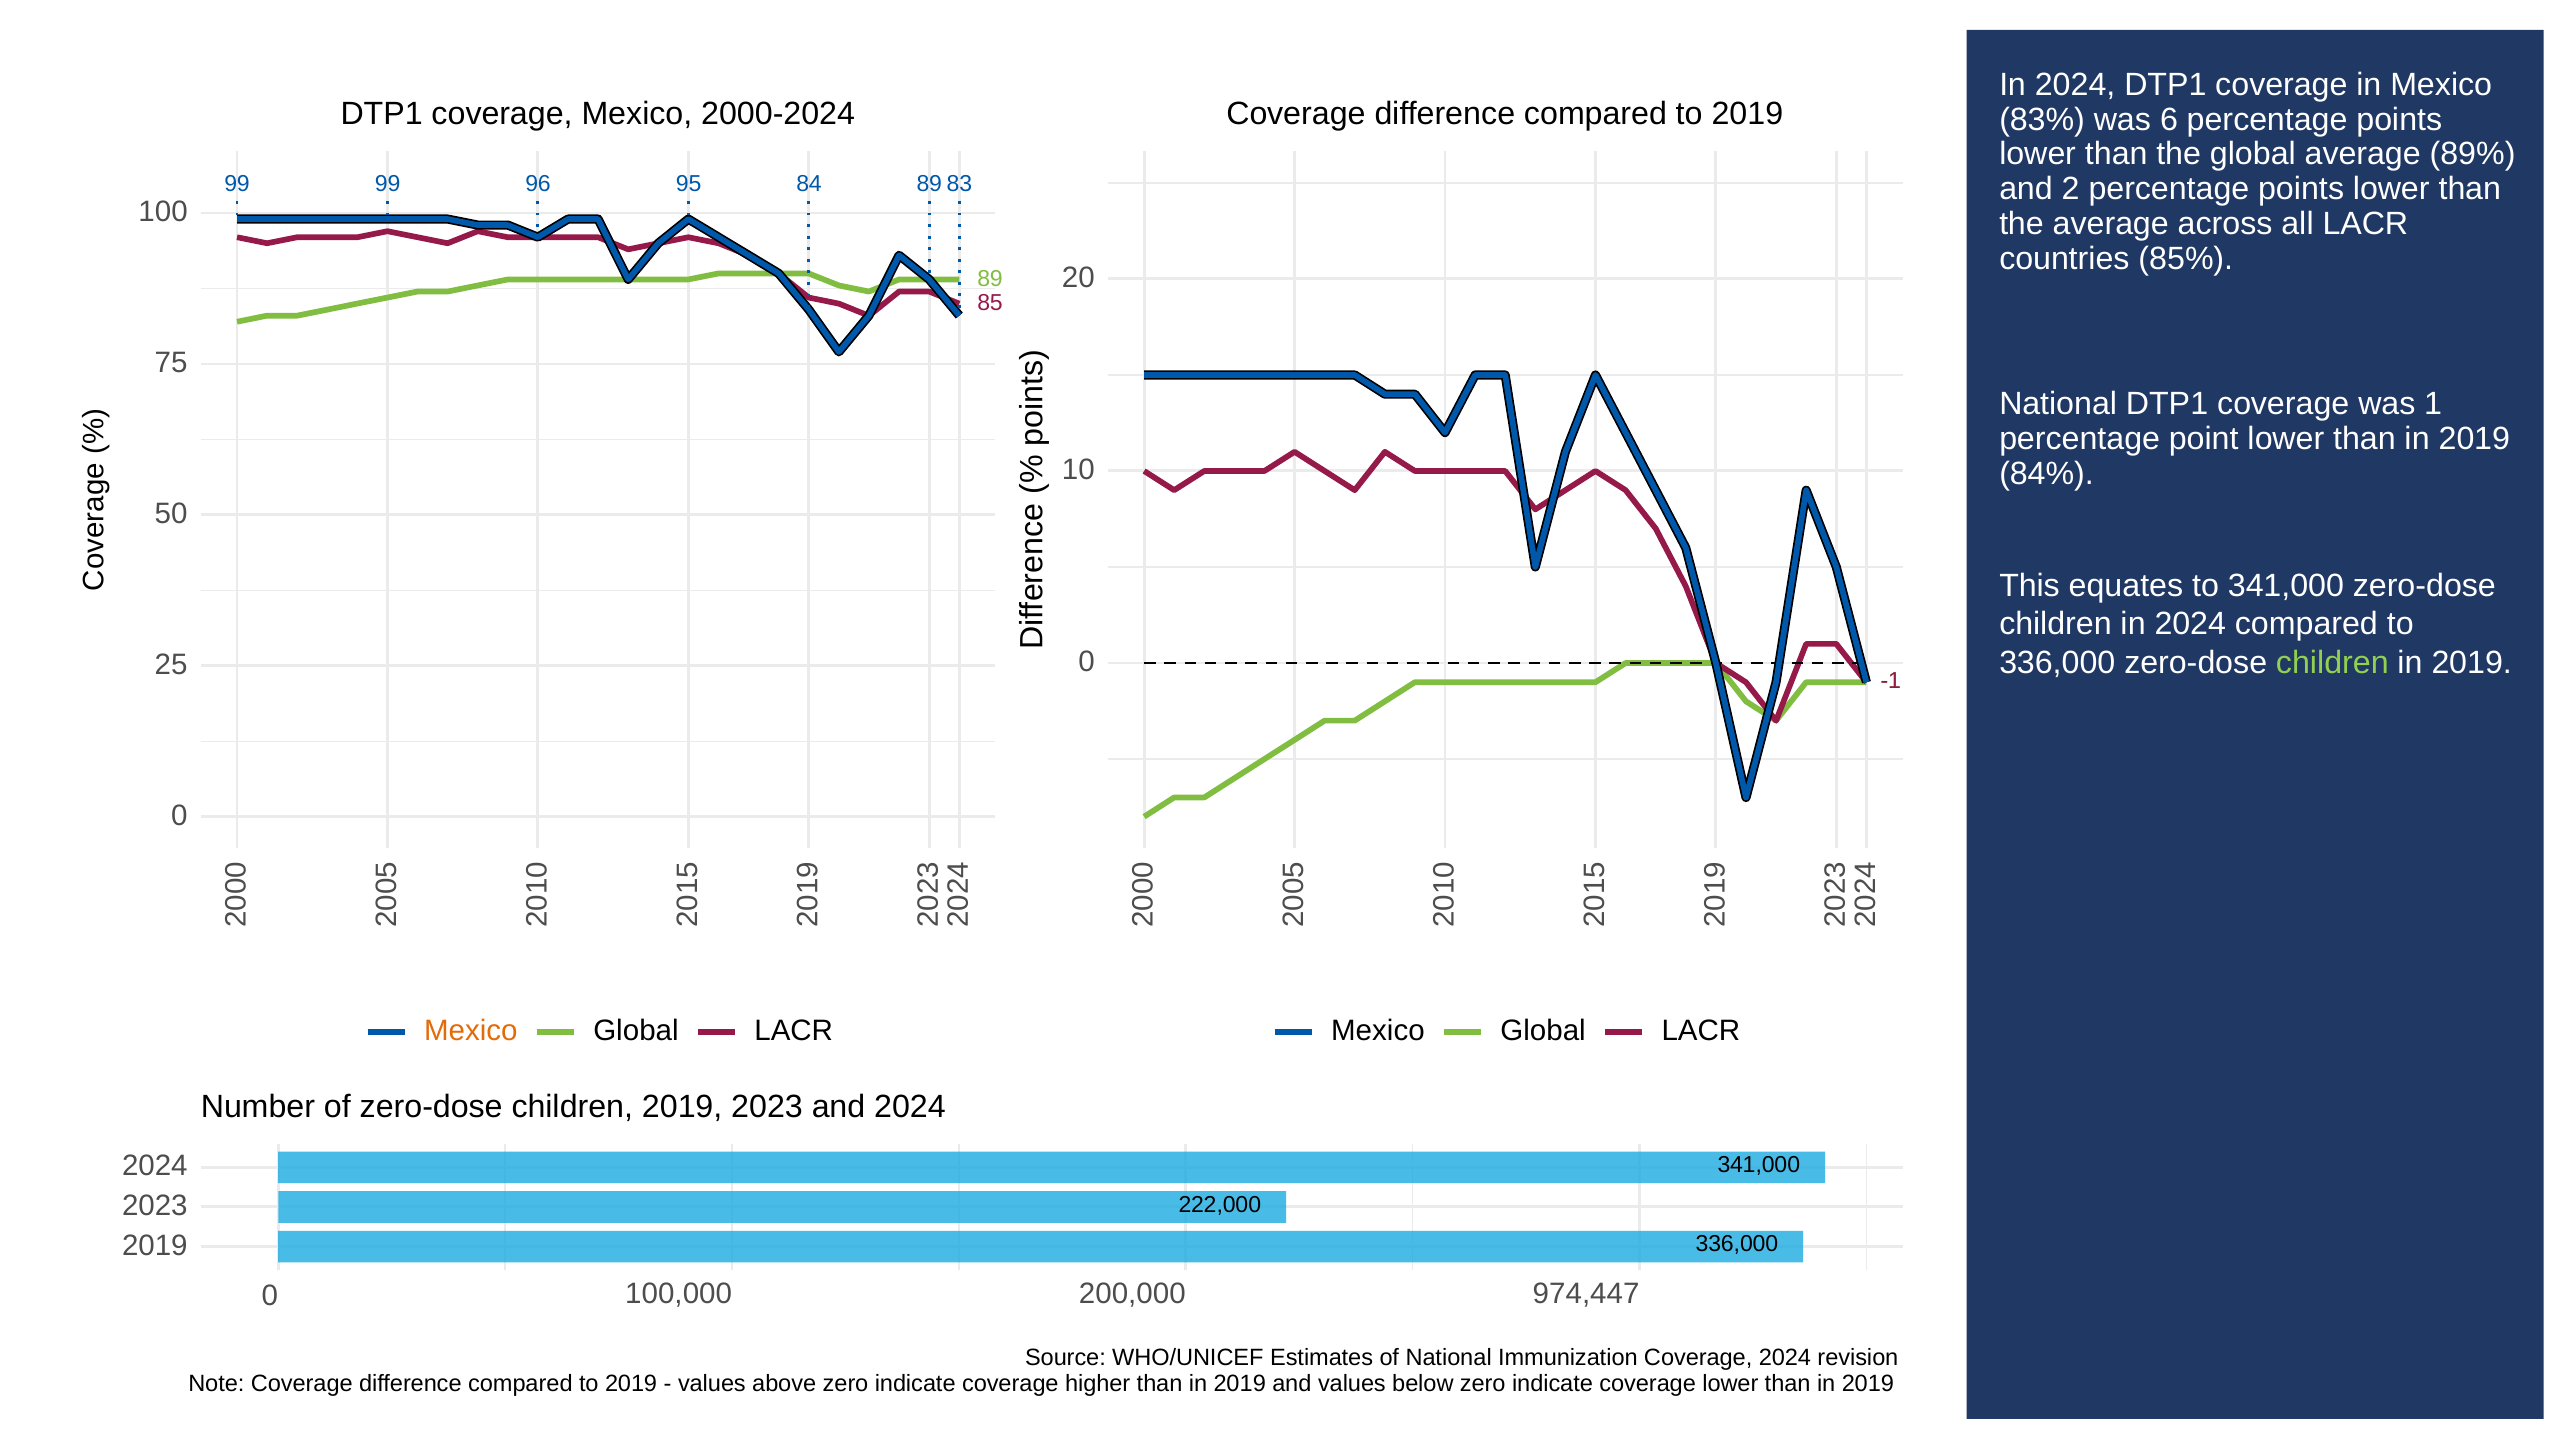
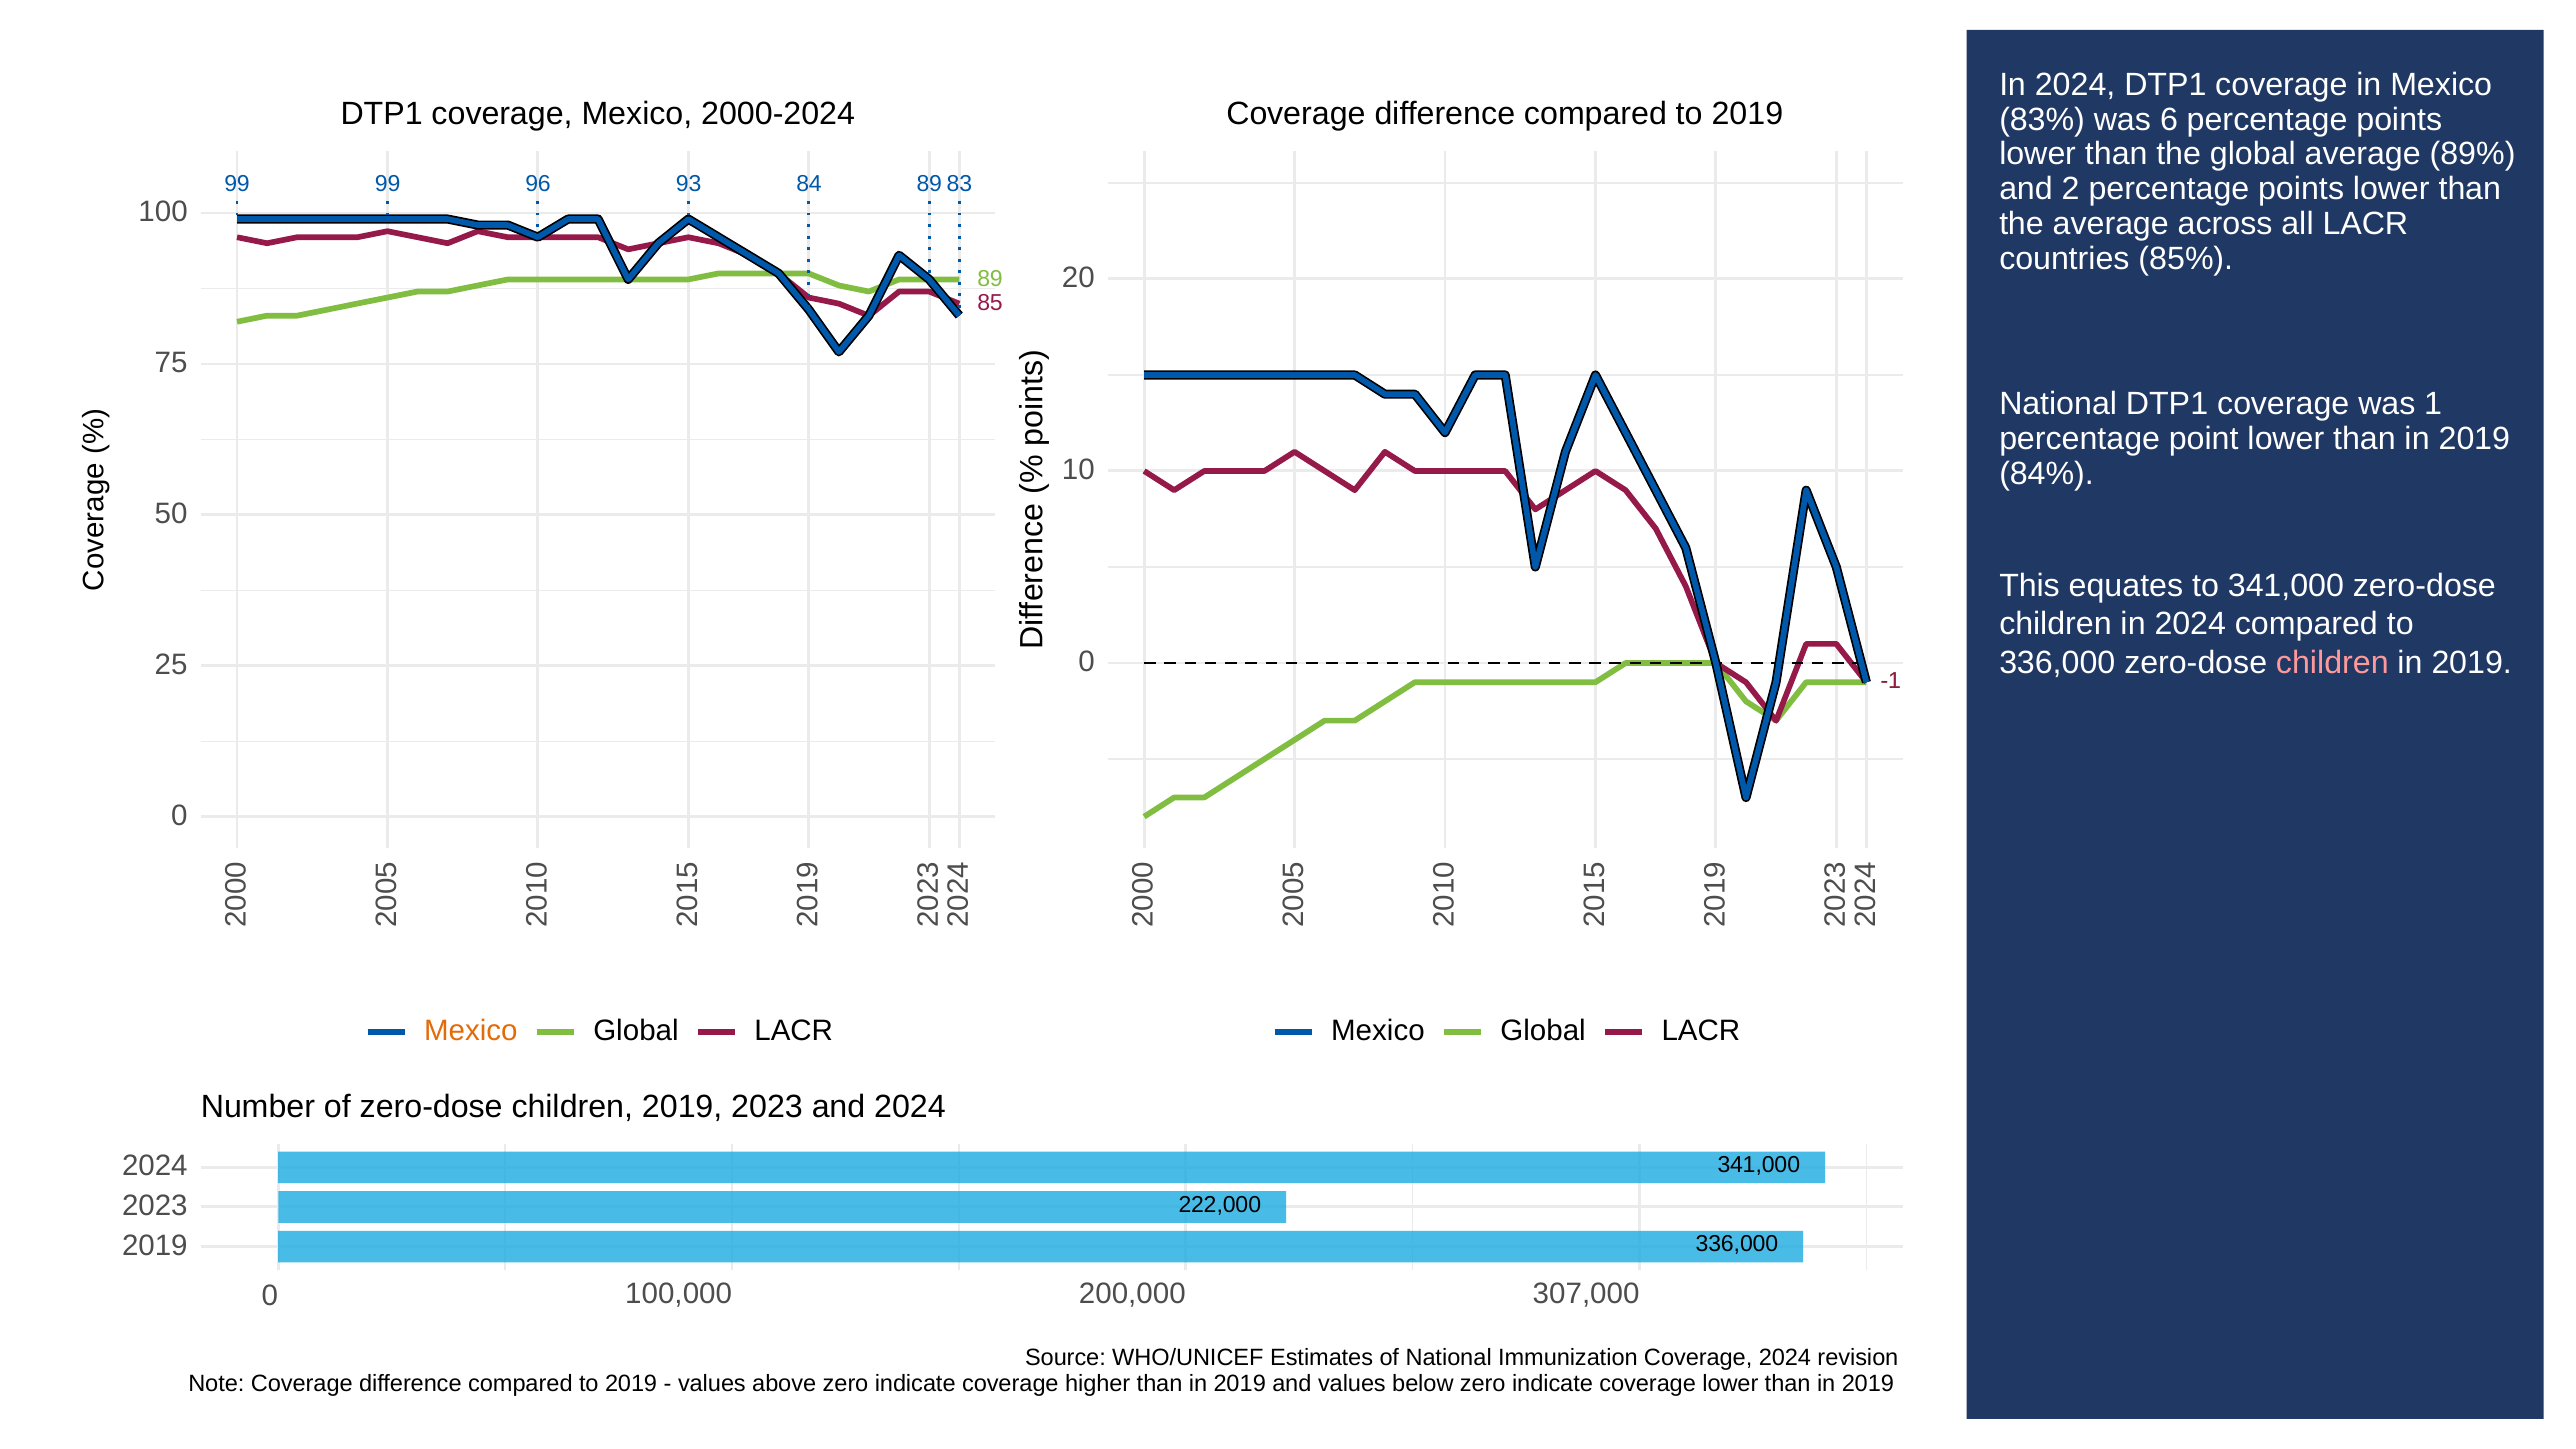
95: 95 -> 93
children at (2332, 663) colour: light green -> pink
974,447: 974,447 -> 307,000
